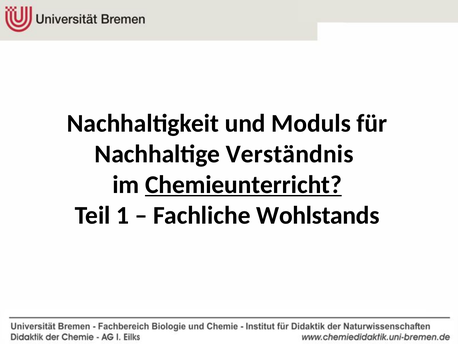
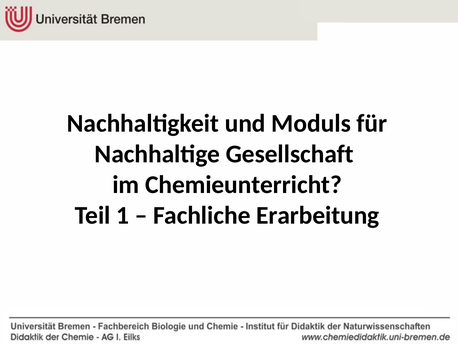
Verständnis: Verständnis -> Gesellschaft
Chemieunterricht underline: present -> none
Wohlstands: Wohlstands -> Erarbeitung
